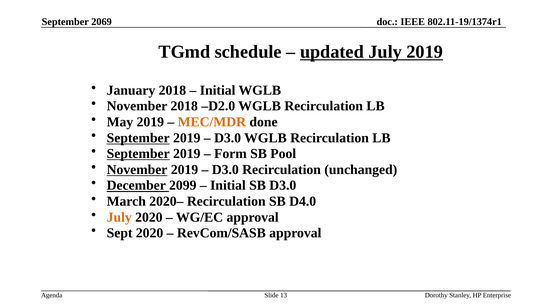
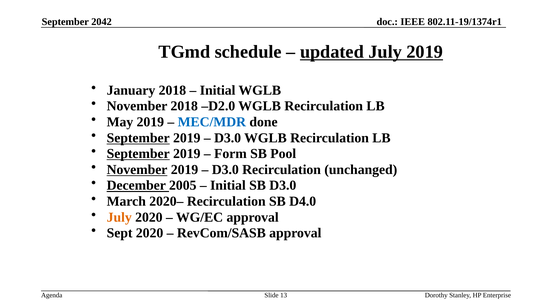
2069: 2069 -> 2042
MEC/MDR colour: orange -> blue
2099: 2099 -> 2005
